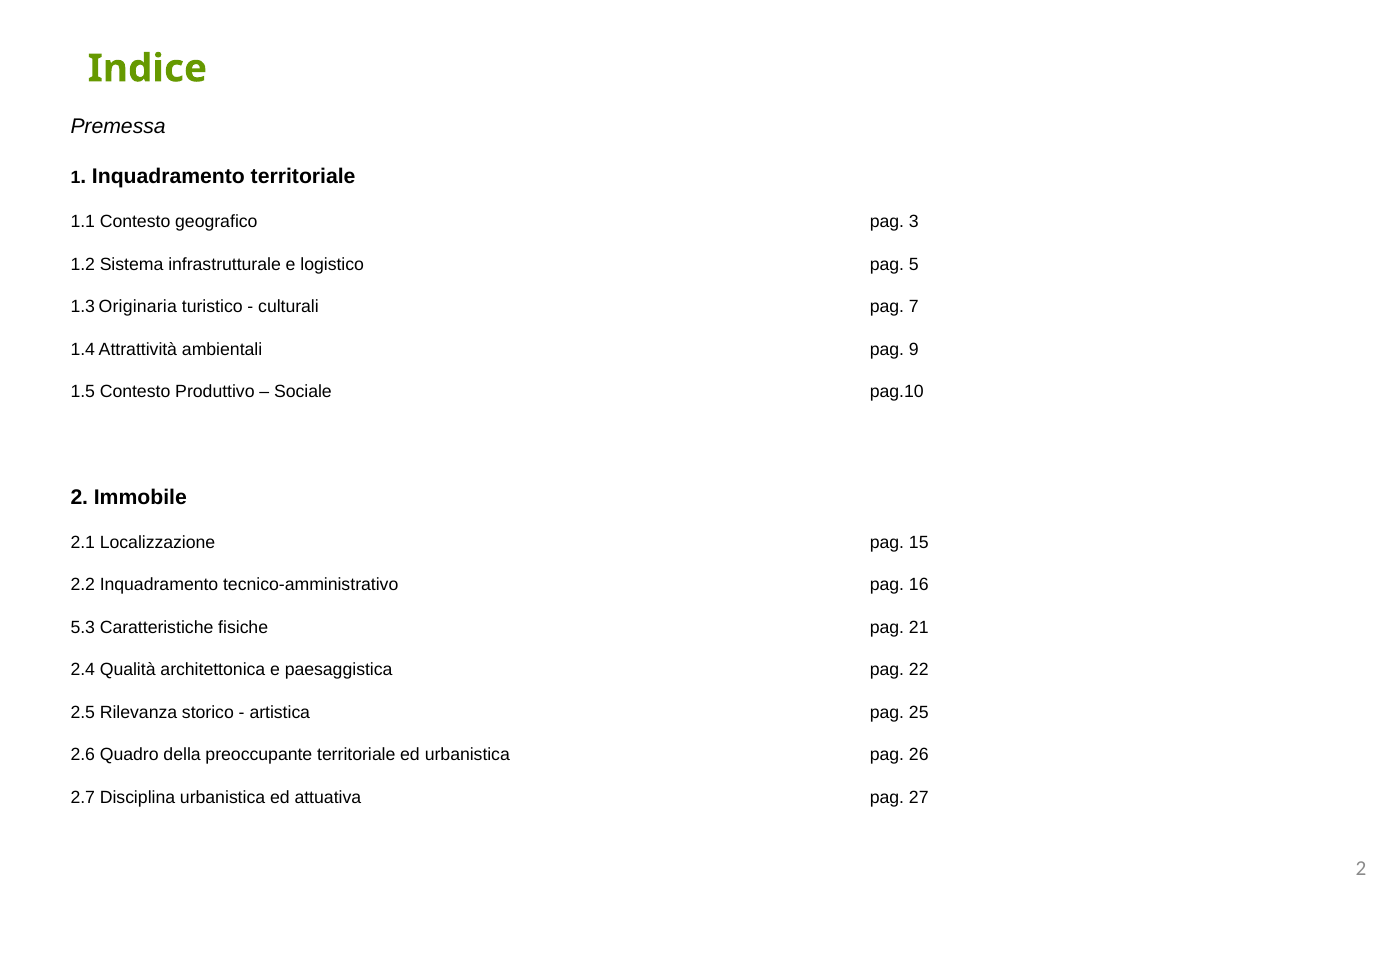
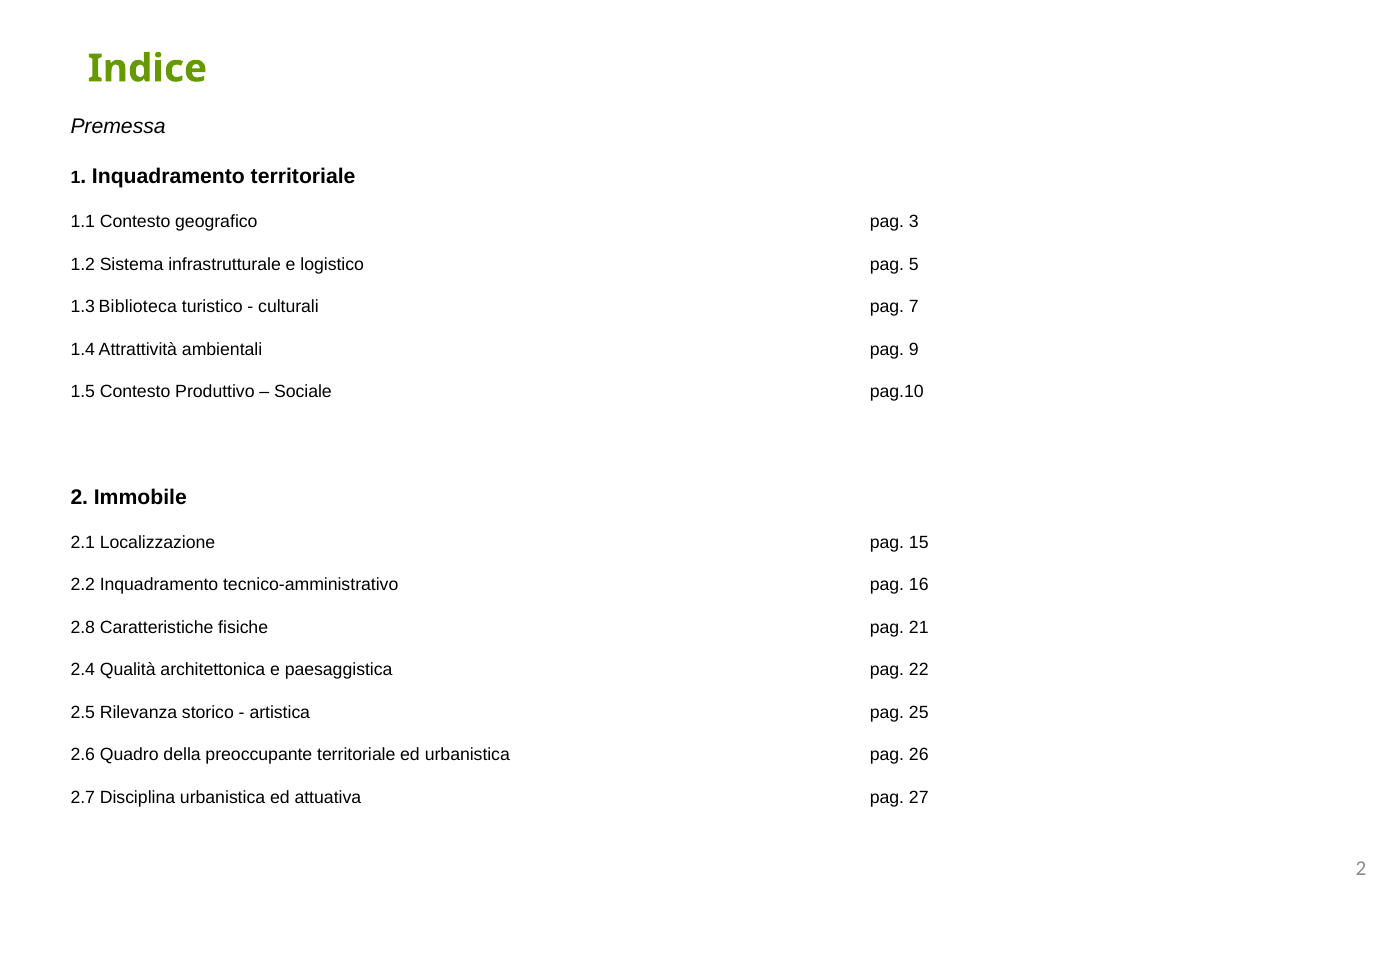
Originaria: Originaria -> Biblioteca
5.3: 5.3 -> 2.8
